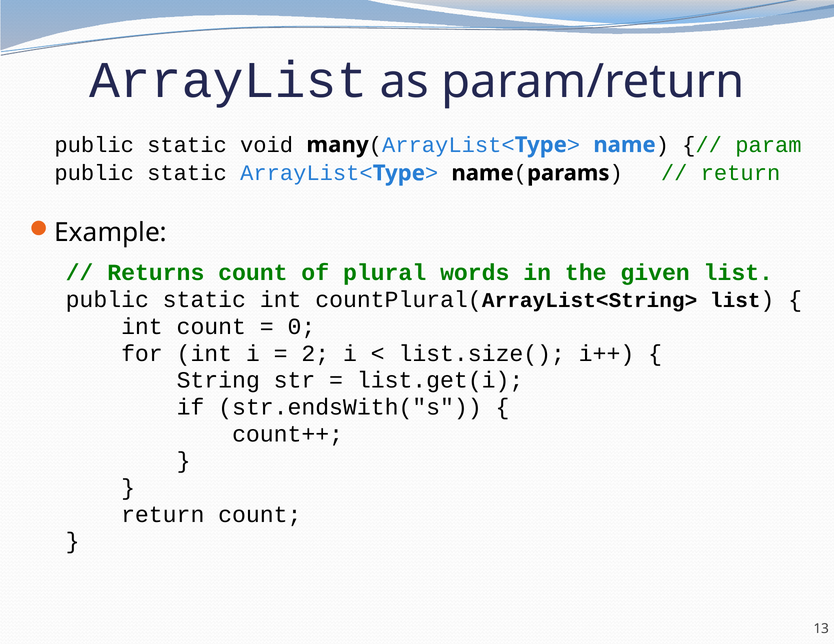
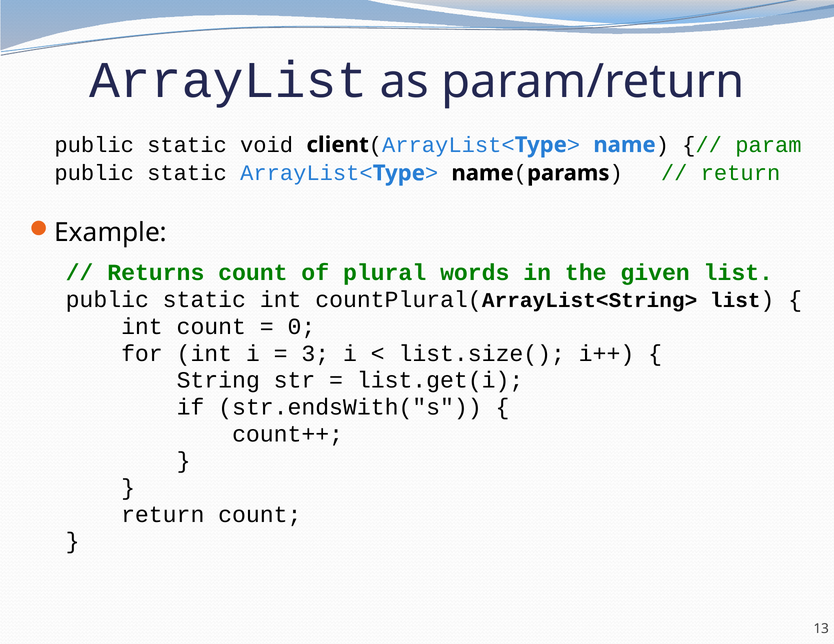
many: many -> client
2: 2 -> 3
